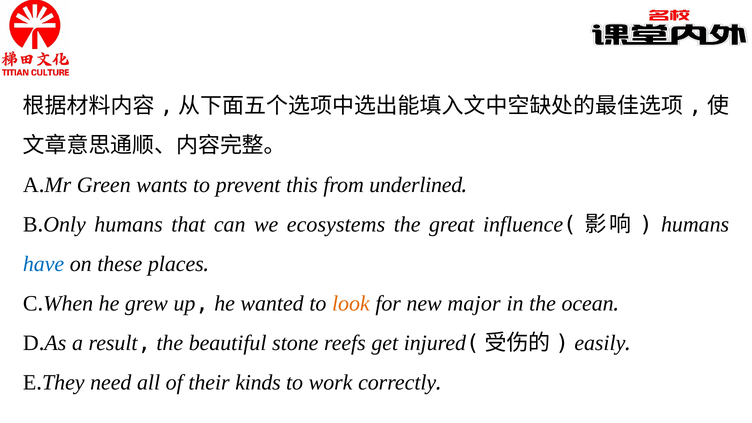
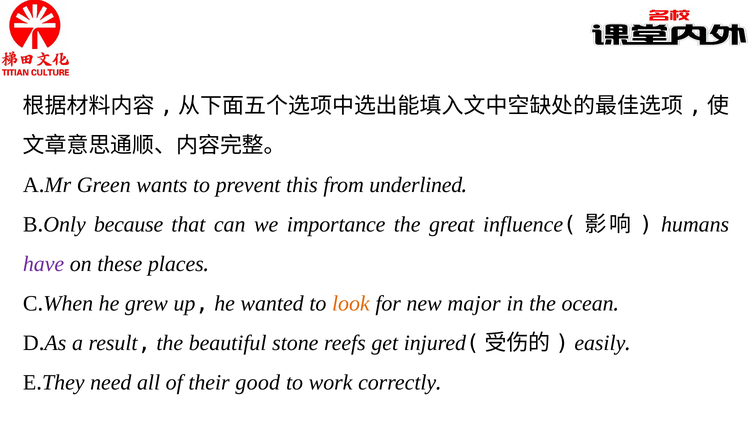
humans at (129, 225): humans -> because
ecosystems: ecosystems -> importance
have colour: blue -> purple
kinds: kinds -> good
